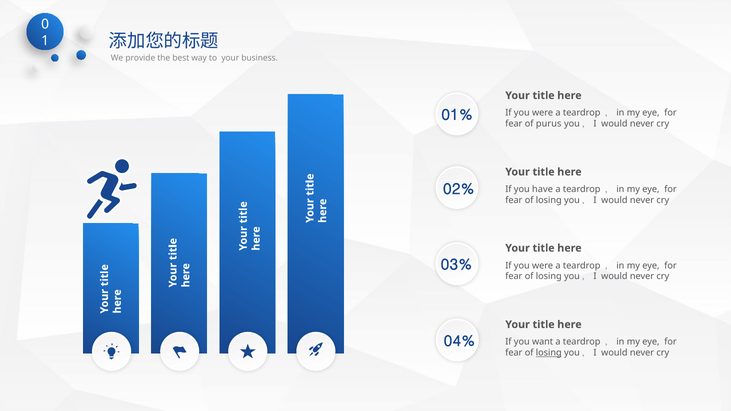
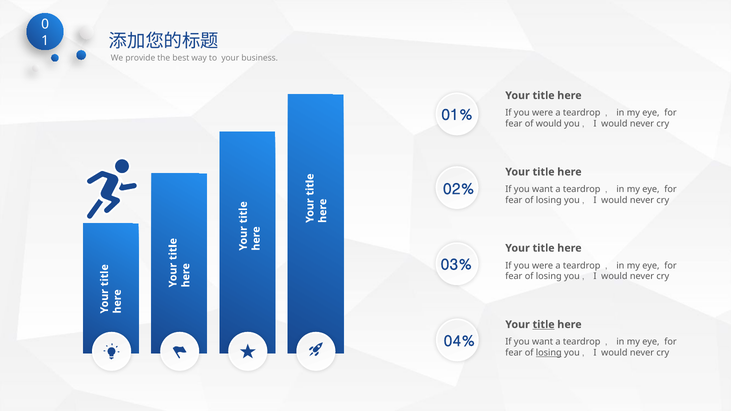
of purus: purus -> would
have at (542, 189): have -> want
title at (544, 325) underline: none -> present
